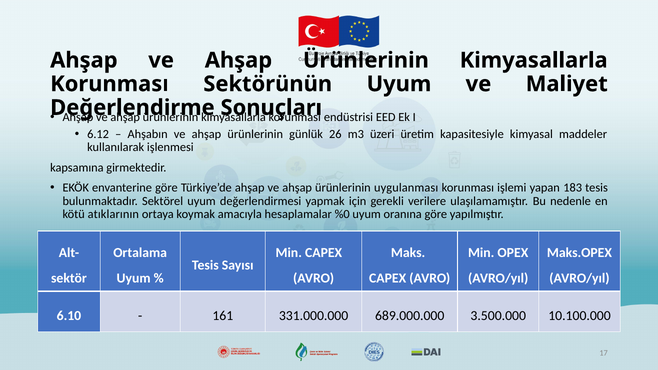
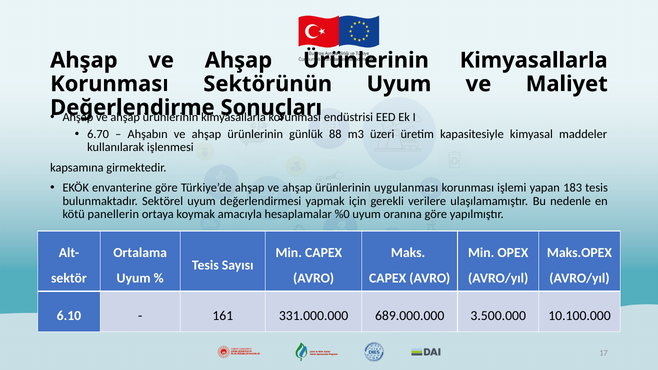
6.12: 6.12 -> 6.70
26: 26 -> 88
atıklarının: atıklarının -> panellerin
